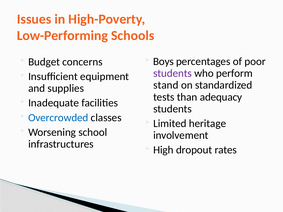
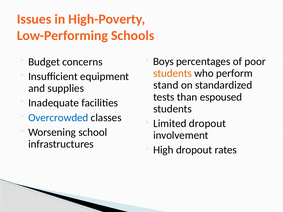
students at (173, 73) colour: purple -> orange
adequacy: adequacy -> espoused
Limited heritage: heritage -> dropout
